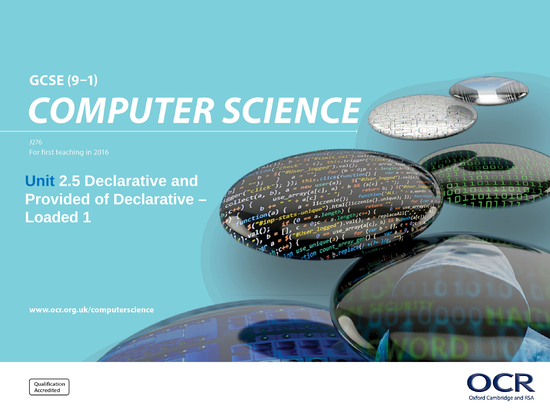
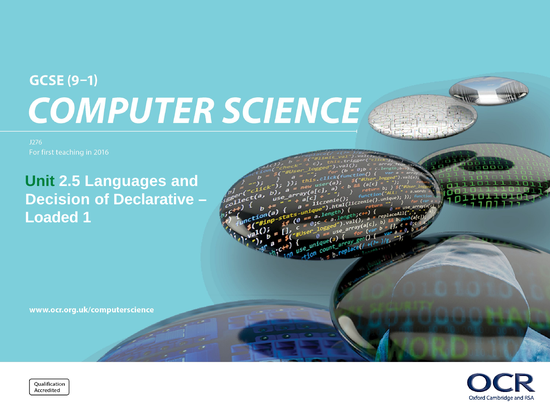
Unit colour: blue -> green
2.5 Declarative: Declarative -> Languages
Provided: Provided -> Decision
